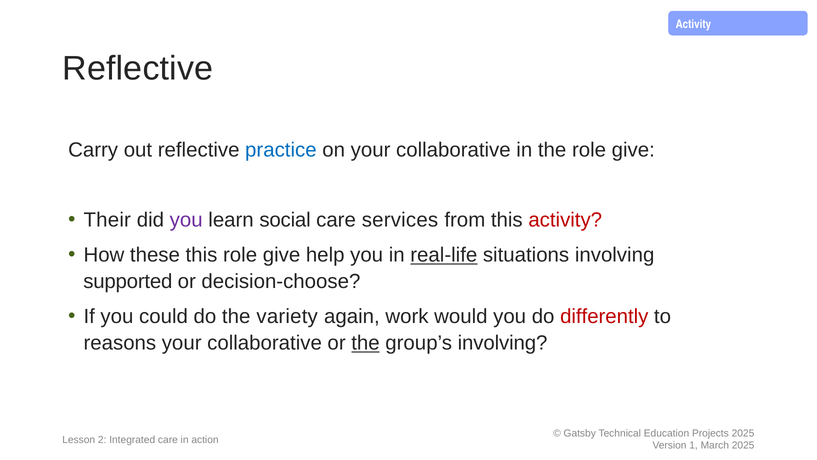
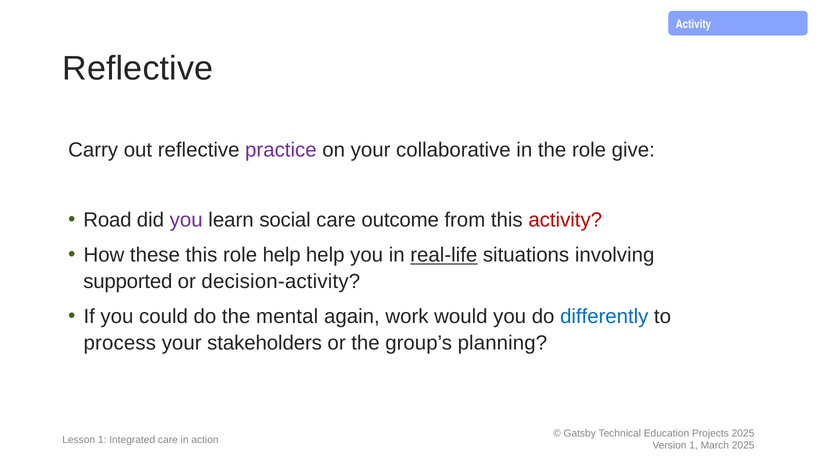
practice colour: blue -> purple
Their: Their -> Road
services: services -> outcome
this role give: give -> help
decision-choose: decision-choose -> decision-activity
variety: variety -> mental
differently colour: red -> blue
reasons: reasons -> process
collaborative at (265, 343): collaborative -> stakeholders
the at (366, 343) underline: present -> none
group’s involving: involving -> planning
Lesson 2: 2 -> 1
